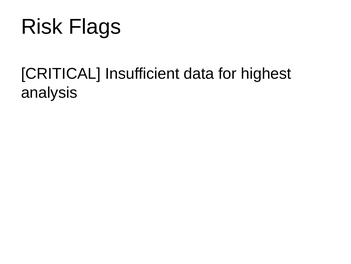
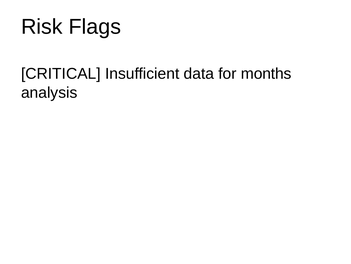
highest: highest -> months
